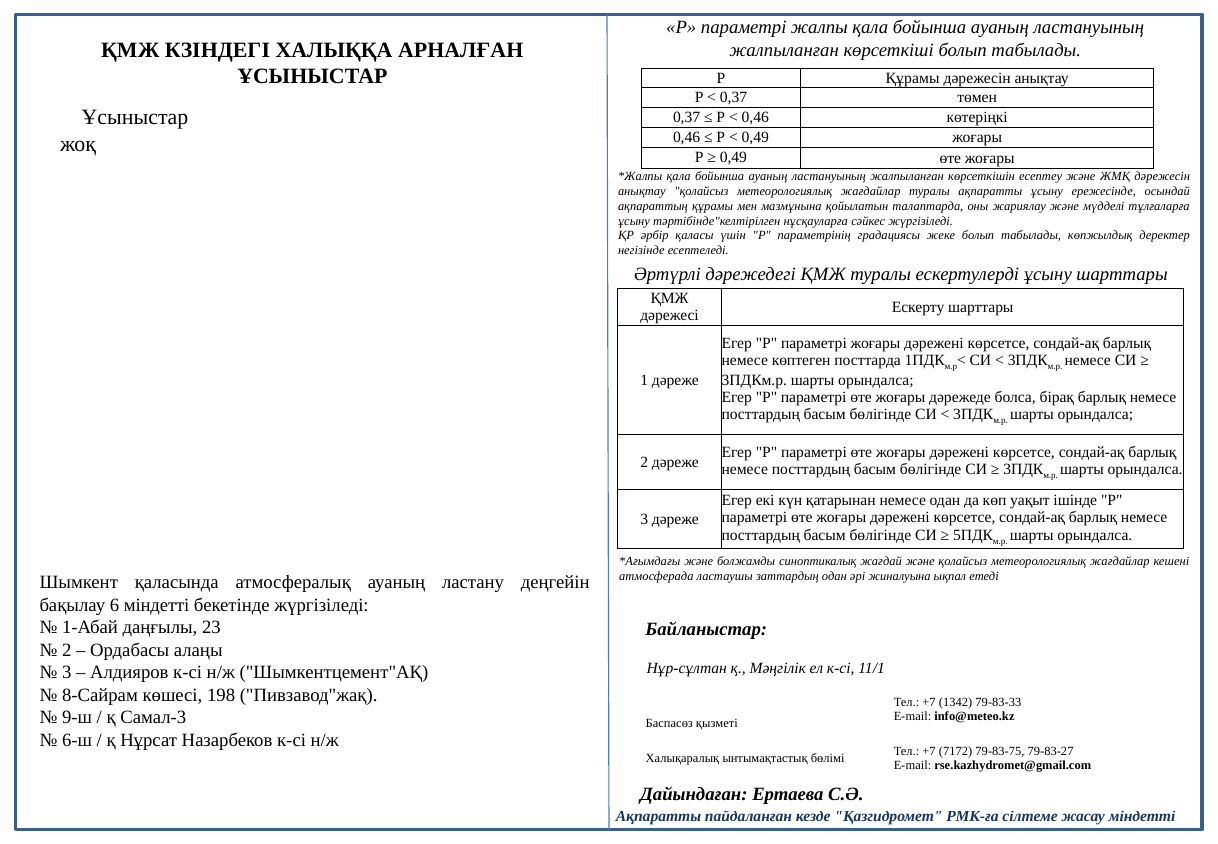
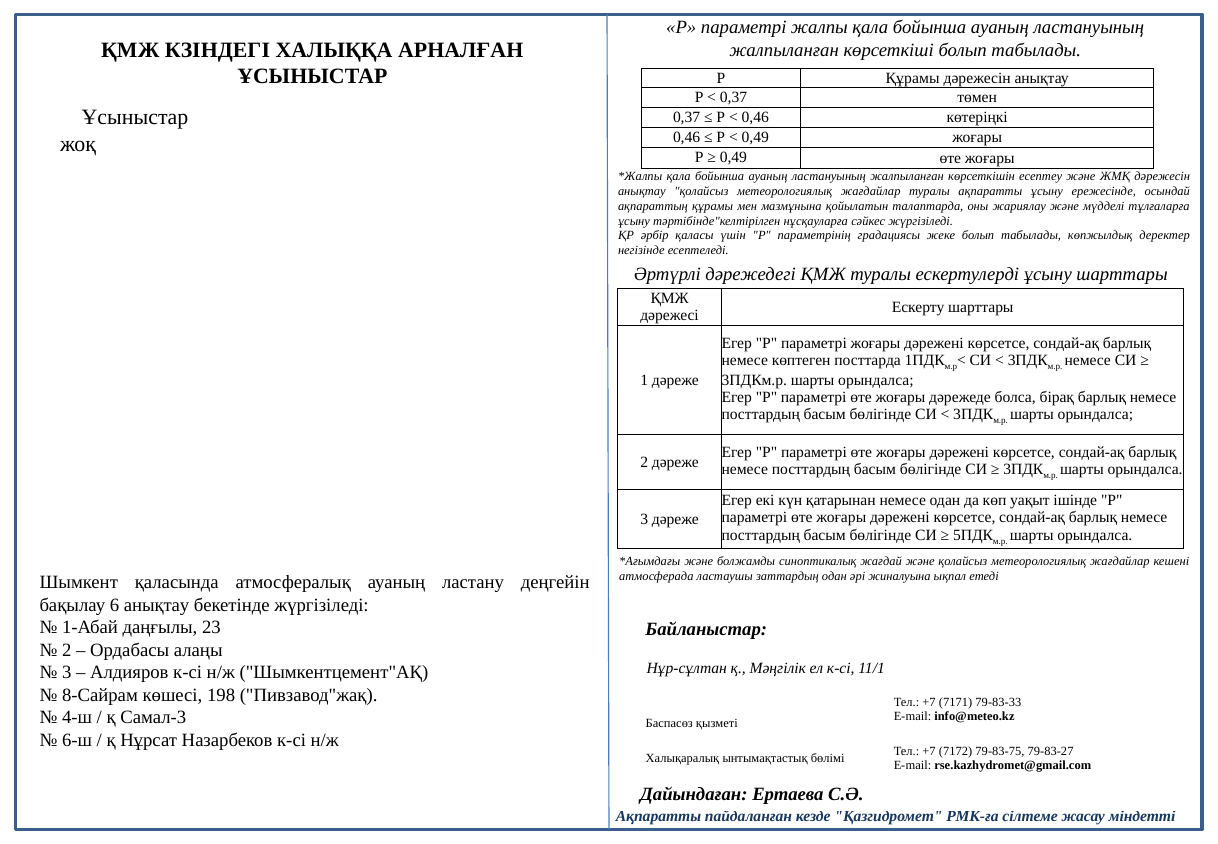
6 міндетті: міндетті -> анықтау
1342: 1342 -> 7171
9-ш: 9-ш -> 4-ш
